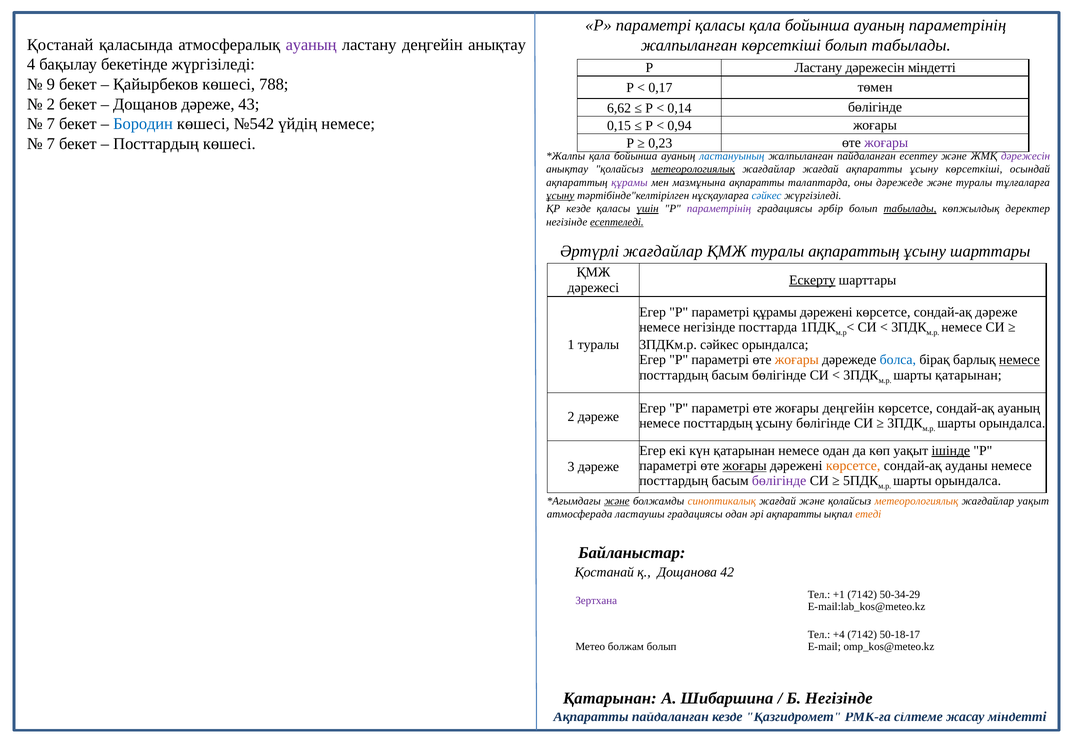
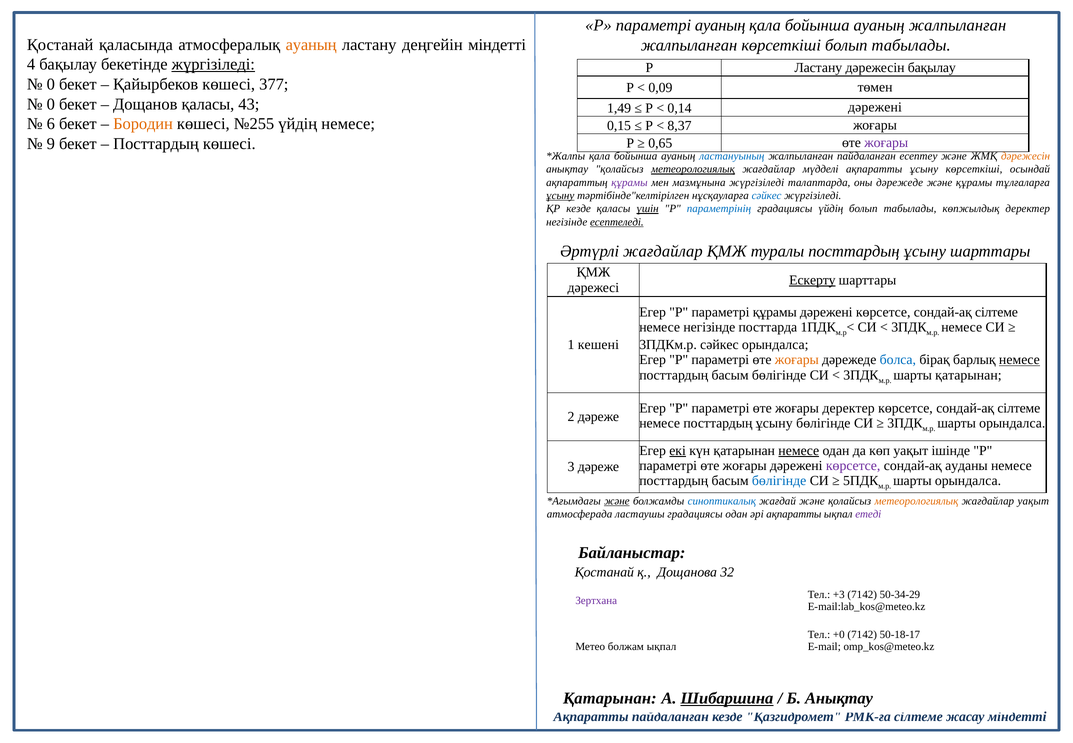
параметрі қаласы: қаласы -> ауаның
ауаның параметрінің: параметрінің -> жалпыланған
ауаның at (311, 45) colour: purple -> orange
деңгейін анықтау: анықтау -> міндетті
жүргізіледі at (213, 64) underline: none -> present
дәрежесін міндетті: міндетті -> бақылау
9 at (51, 84): 9 -> 0
788: 788 -> 377
0,17: 0,17 -> 0,09
2 at (51, 104): 2 -> 0
Дощанов дәреже: дәреже -> қаласы
6,62: 6,62 -> 1,49
0,14 бөлігінде: бөлігінде -> дәрежені
7 at (51, 124): 7 -> 6
Бородин colour: blue -> orange
№542: №542 -> №255
0,94: 0,94 -> 8,37
7 at (51, 144): 7 -> 9
0,23: 0,23 -> 0,65
дәрежесін at (1026, 156) colour: purple -> orange
жағдайлар жағдай: жағдай -> мүдделі
мазмұнына ақпаратты: ақпаратты -> жүргізіледі
және туралы: туралы -> құрамы
параметрінің at (719, 209) colour: purple -> blue
градациясы әрбір: әрбір -> үйдің
табылады at (910, 209) underline: present -> none
туралы ақпараттың: ақпараттың -> посттардың
дәрежені көрсетсе сондай-ақ дәреже: дәреже -> сілтеме
1 туралы: туралы -> кешені
жоғары деңгейін: деңгейін -> деректер
ауаның at (1019, 408): ауаның -> сілтеме
екі underline: none -> present
немесе at (799, 450) underline: none -> present
ішінде underline: present -> none
жоғары at (745, 466) underline: present -> none
көрсетсе at (853, 466) colour: orange -> purple
бөлігінде at (779, 481) colour: purple -> blue
синоптикалық colour: orange -> blue
етеді colour: orange -> purple
42: 42 -> 32
+1: +1 -> +3
+4: +4 -> +0
болжам болып: болып -> ықпал
Шибаршина underline: none -> present
Б Негізінде: Негізінде -> Анықтау
